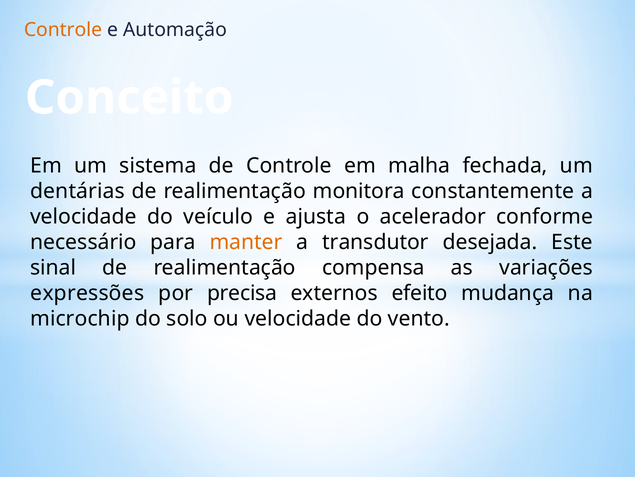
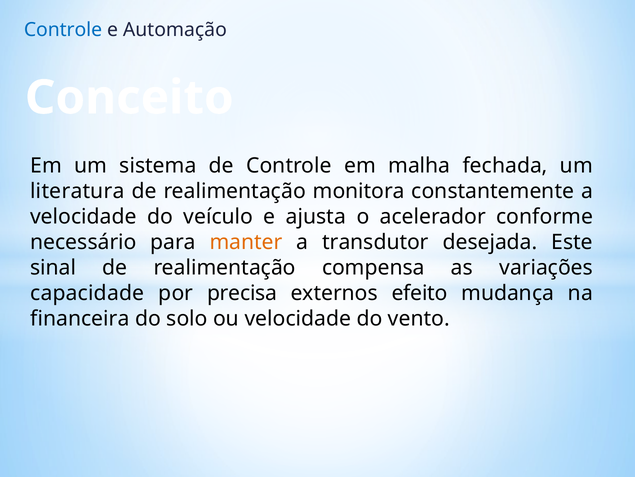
Controle at (63, 30) colour: orange -> blue
dentárias: dentárias -> literatura
expressões: expressões -> capacidade
microchip: microchip -> financeira
